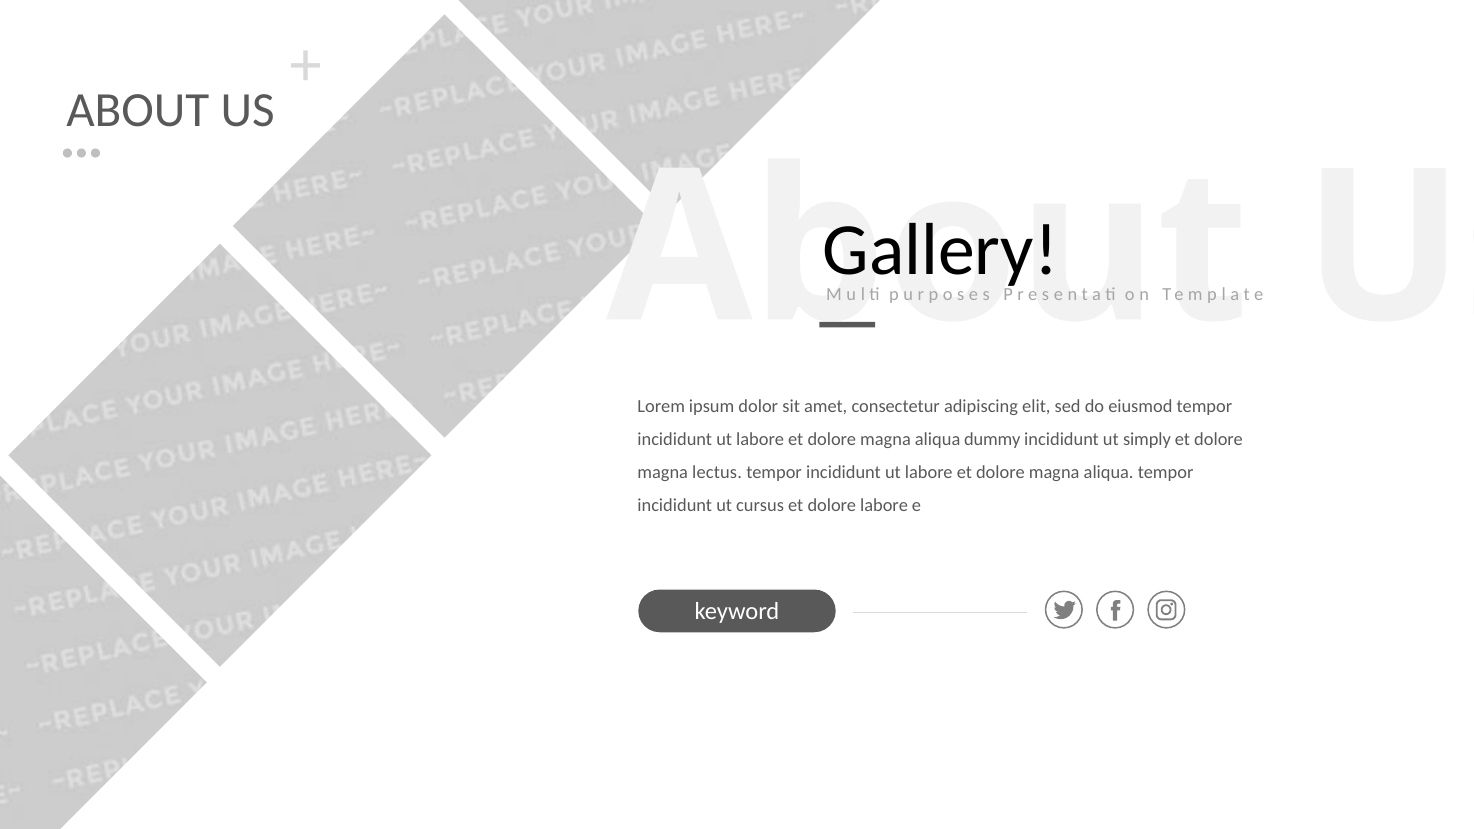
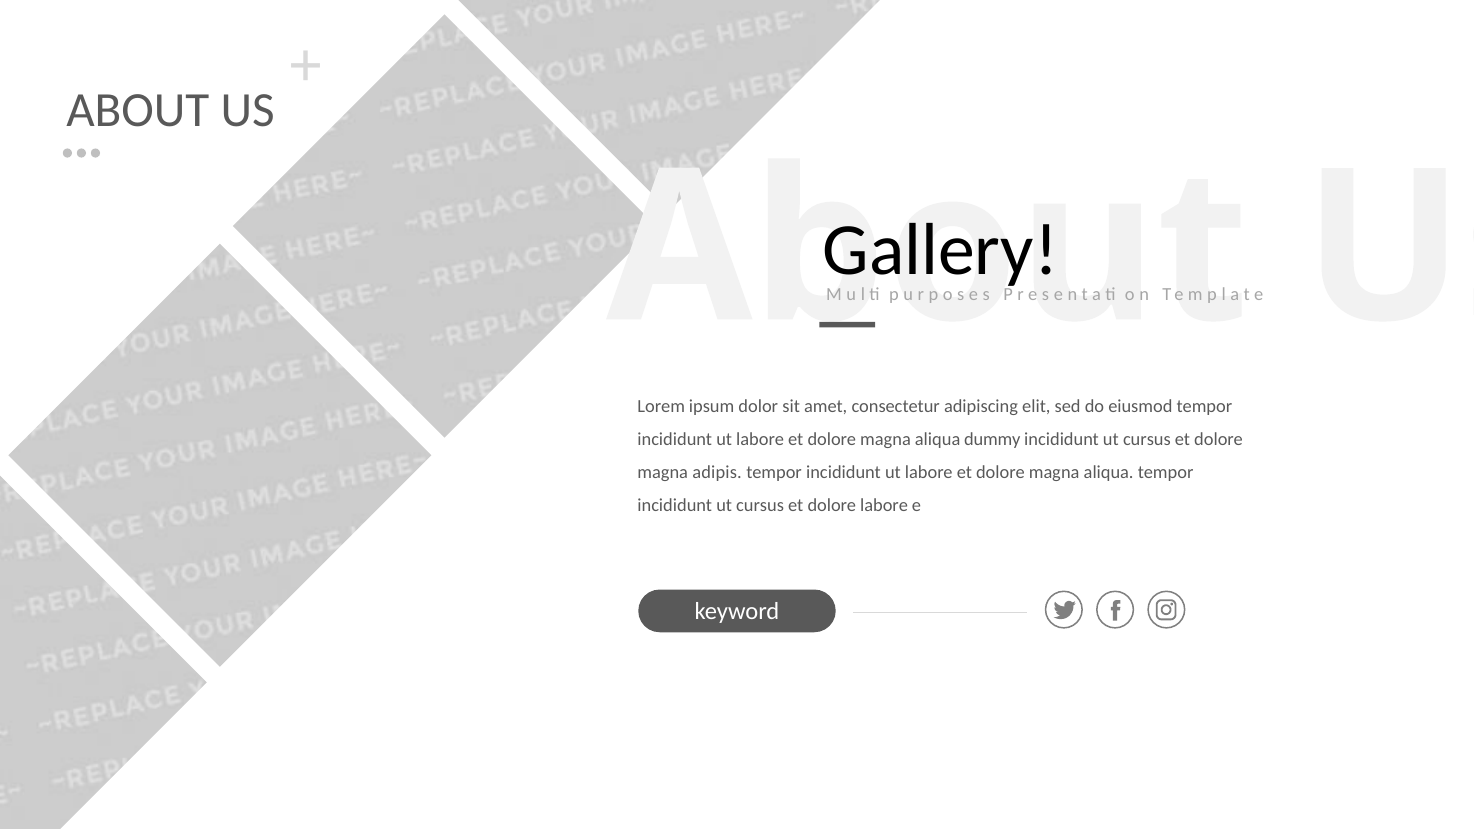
simply at (1147, 440): simply -> cursus
lectus: lectus -> adipis
